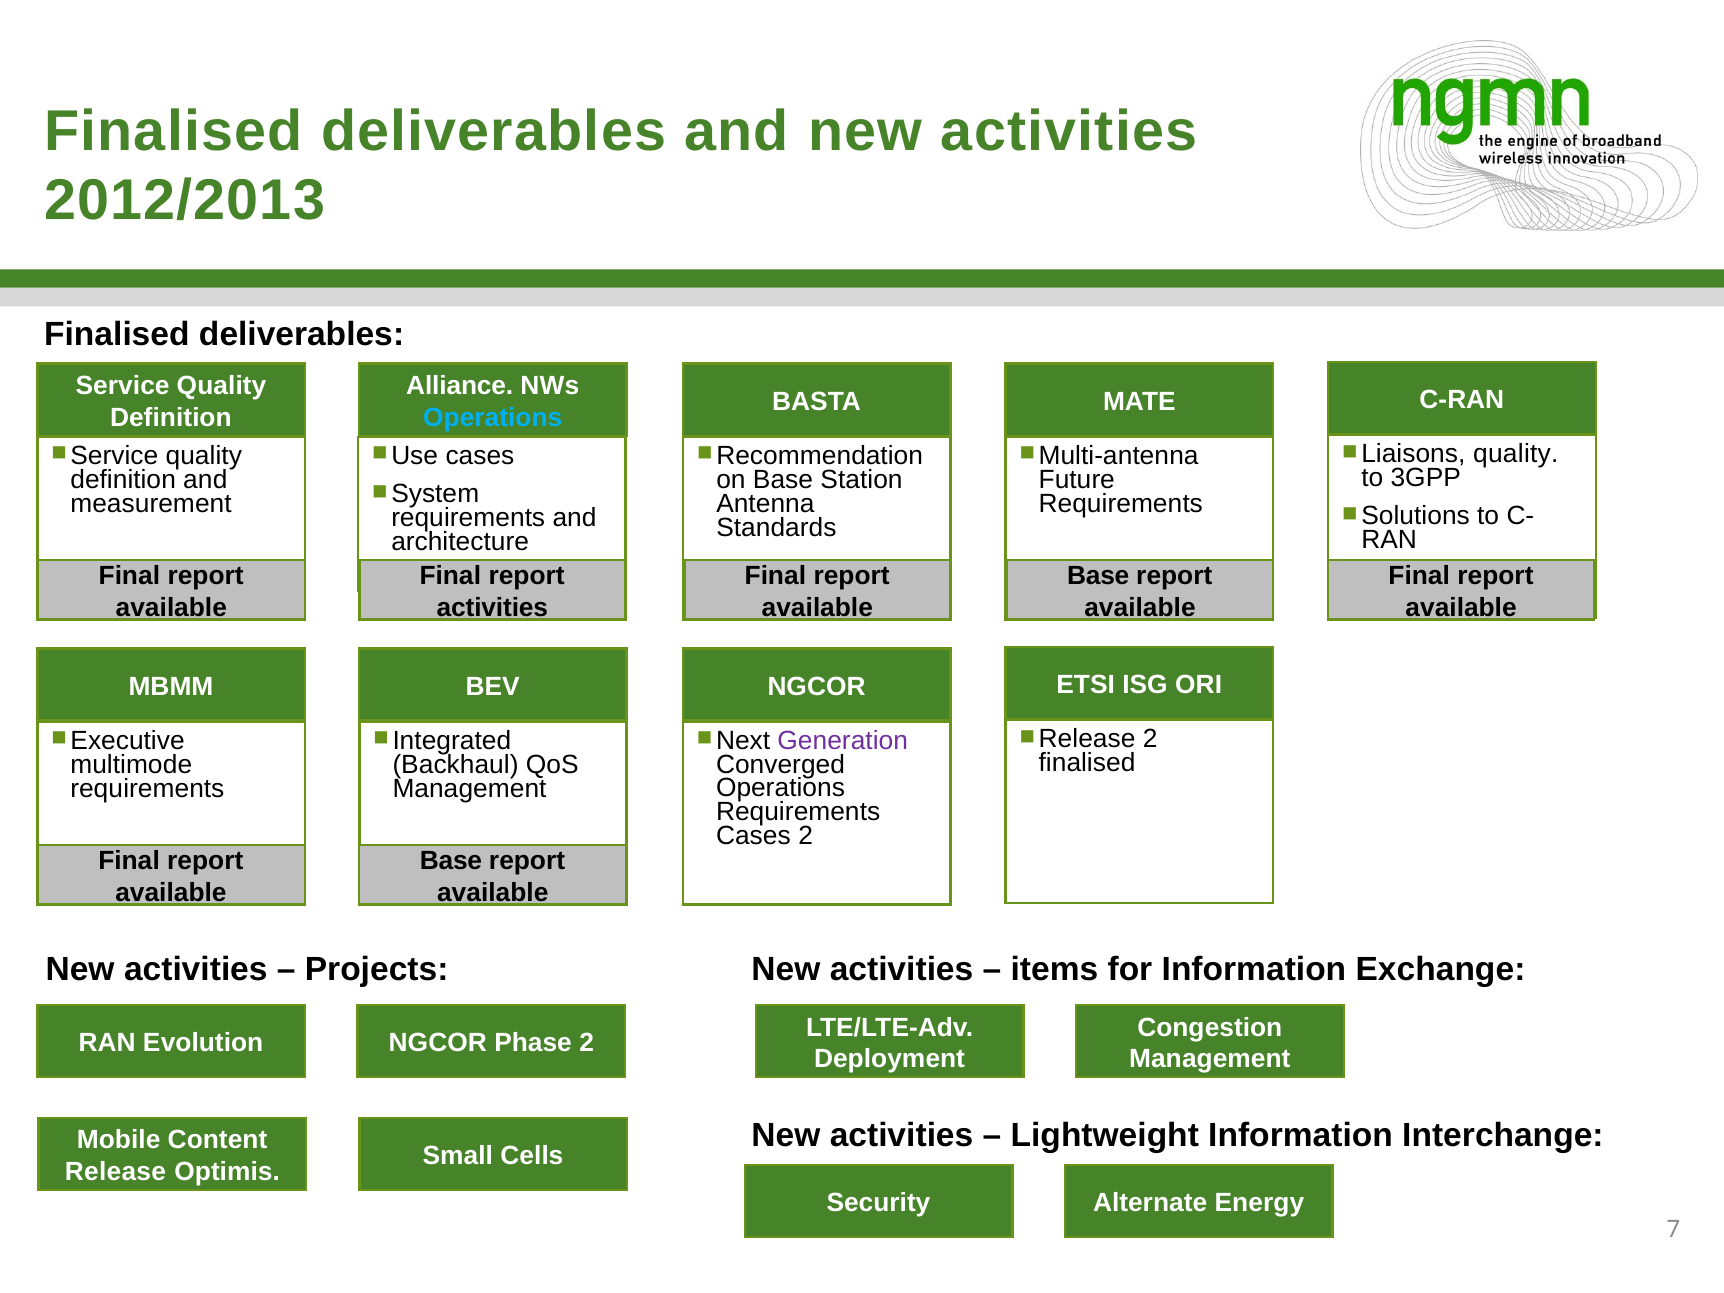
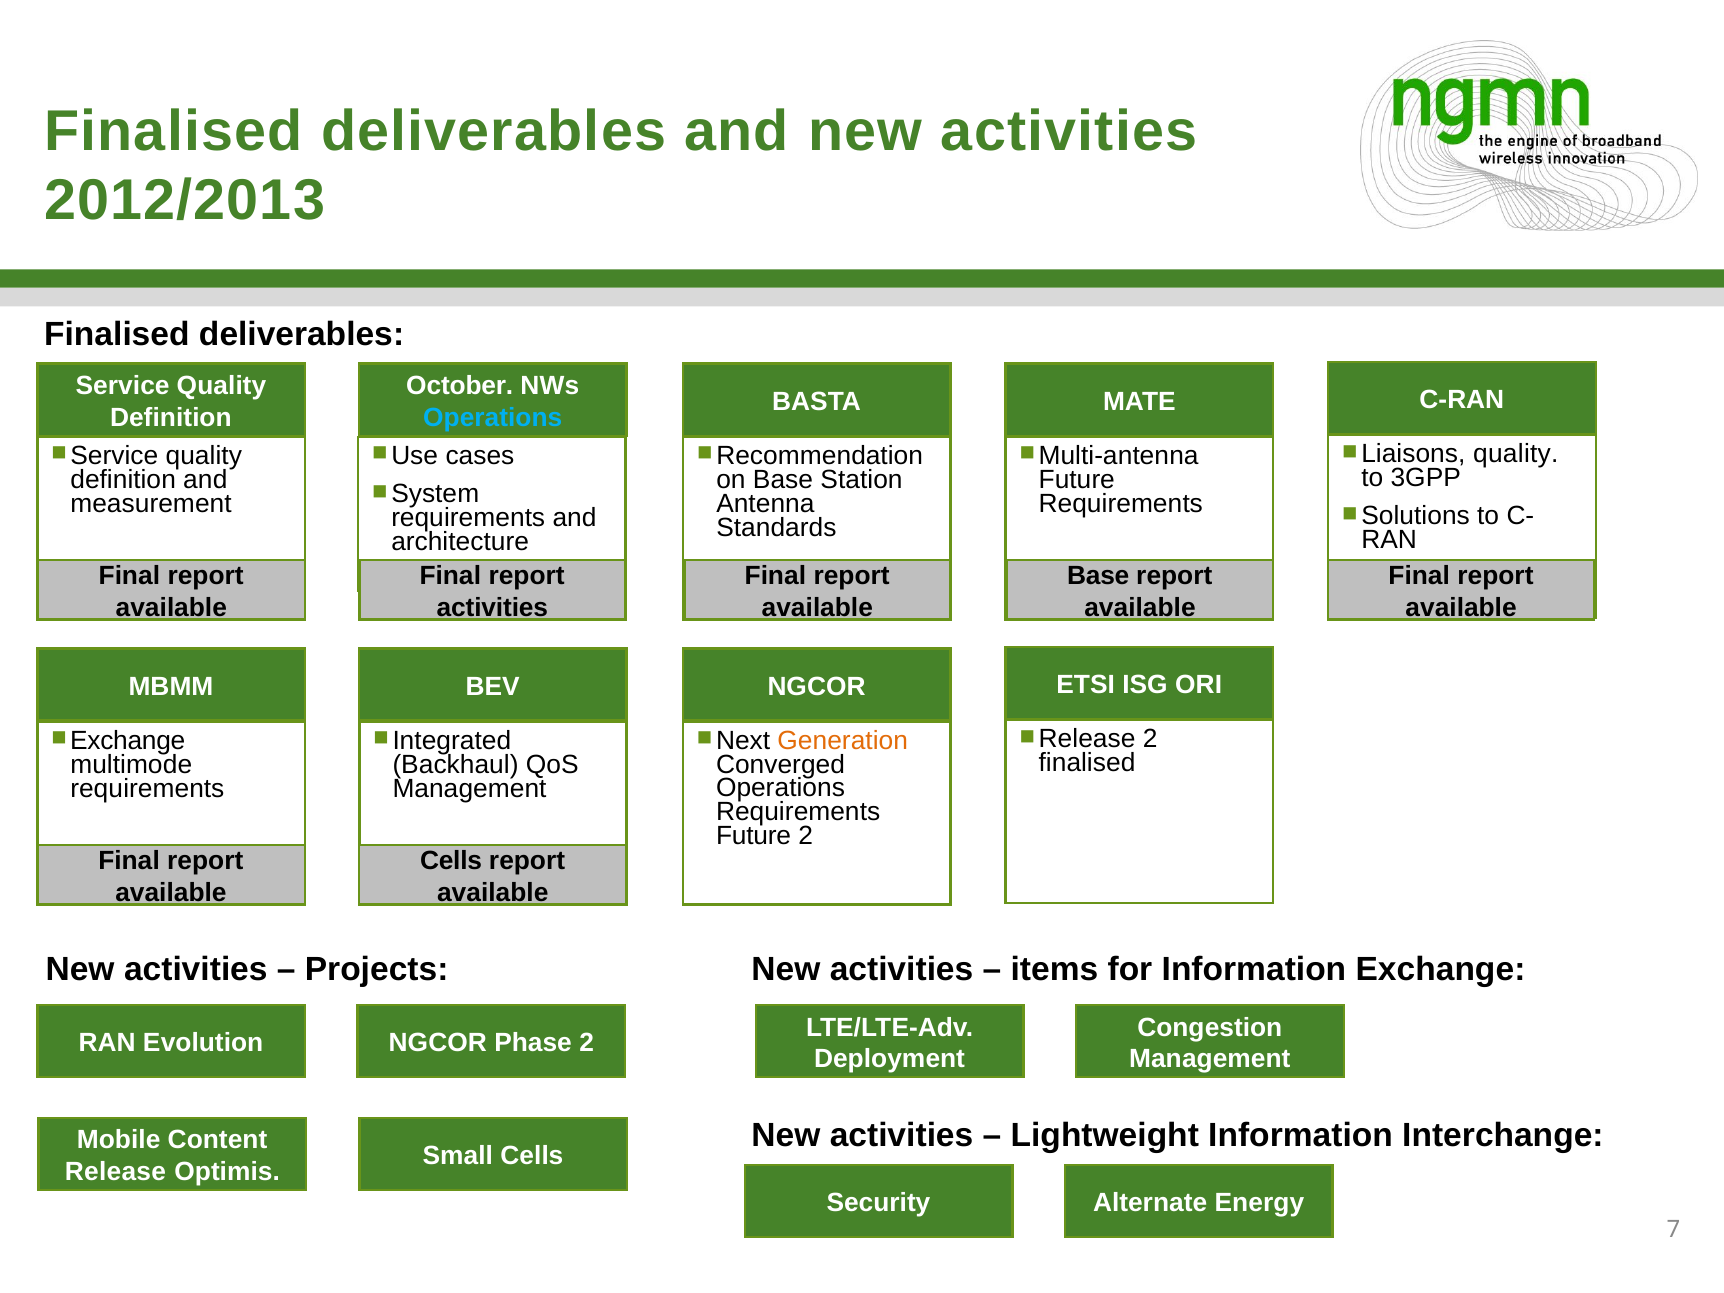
Alliance: Alliance -> October
Executive at (128, 740): Executive -> Exchange
Generation colour: purple -> orange
Cases at (753, 836): Cases -> Future
Base at (451, 861): Base -> Cells
